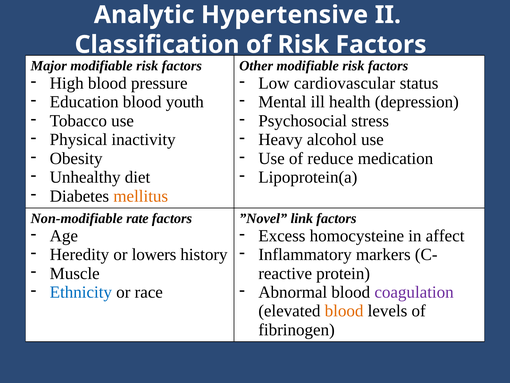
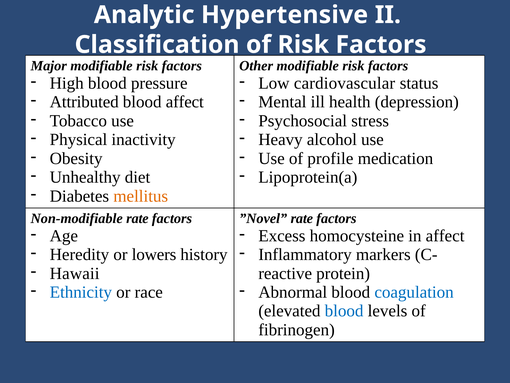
Education: Education -> Attributed
blood youth: youth -> affect
reduce: reduce -> profile
”Novel link: link -> rate
Muscle: Muscle -> Hawaii
coagulation colour: purple -> blue
blood at (344, 311) colour: orange -> blue
